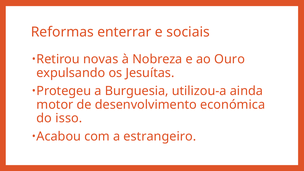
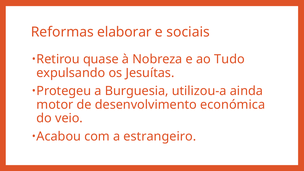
enterrar: enterrar -> elaborar
novas: novas -> quase
Ouro: Ouro -> Tudo
isso: isso -> veio
